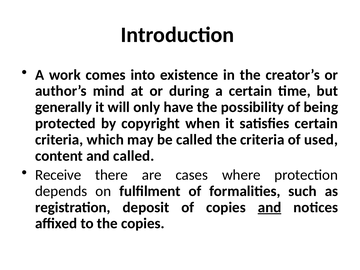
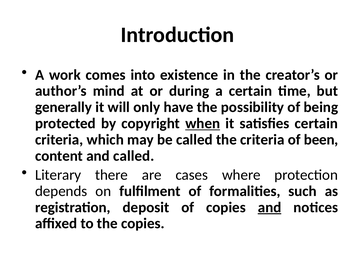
when underline: none -> present
used: used -> been
Receive: Receive -> Literary
